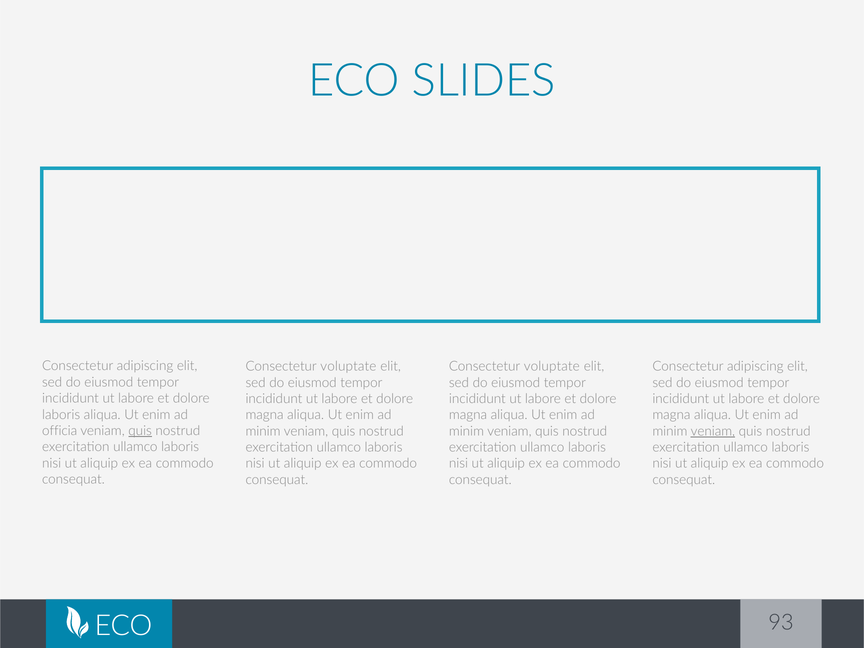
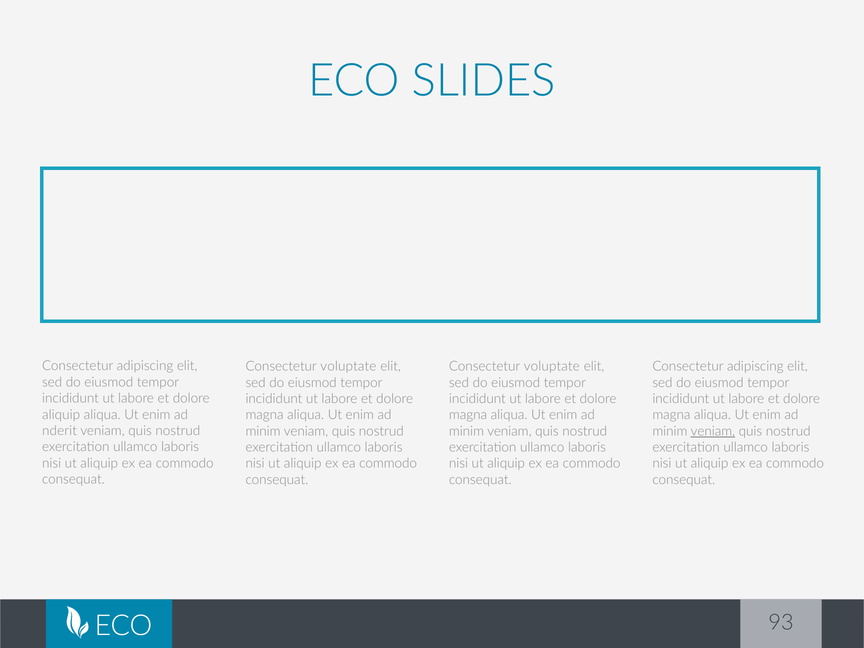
laboris at (61, 415): laboris -> aliquip
officia: officia -> nderit
quis at (140, 431) underline: present -> none
